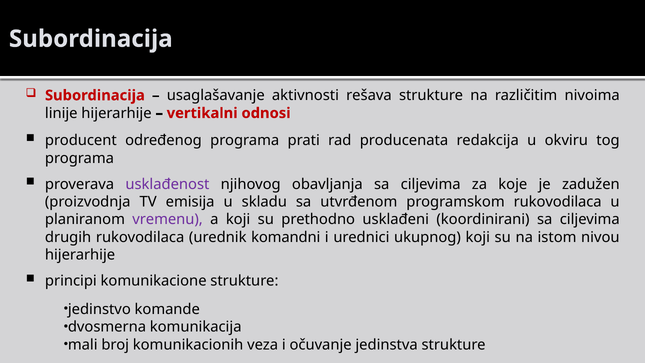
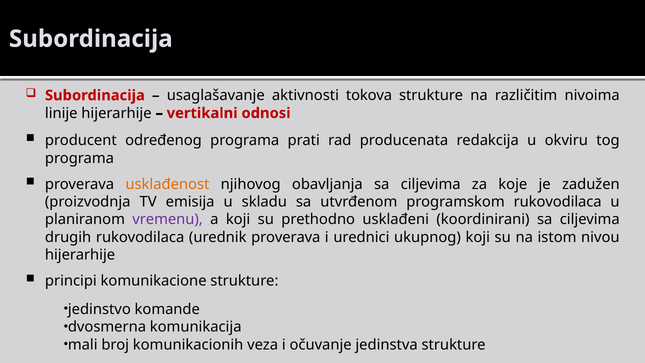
rešava: rešava -> tokova
usklađenost colour: purple -> orange
urednik komandni: komandni -> proverava
